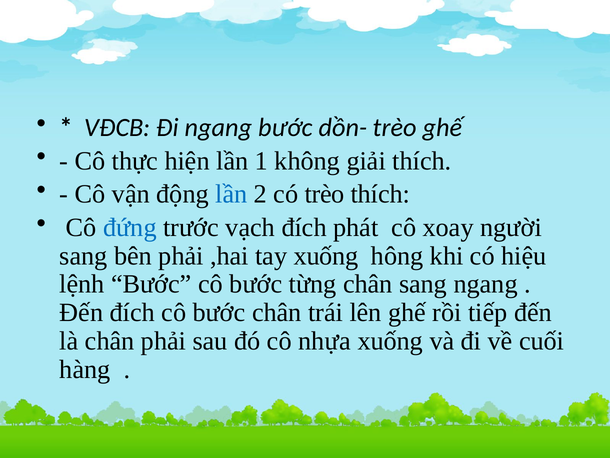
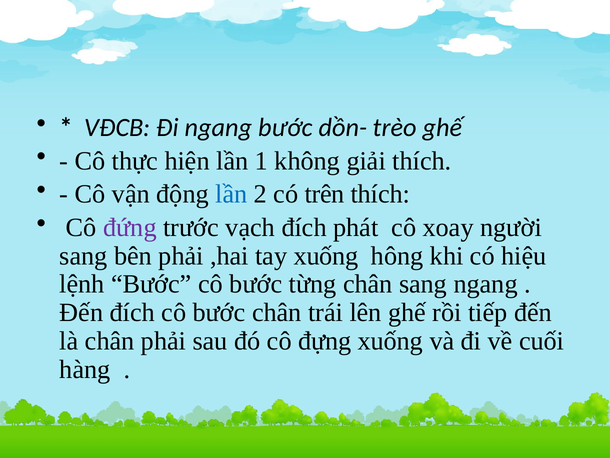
có trèo: trèo -> trên
đứng colour: blue -> purple
nhựa: nhựa -> đựng
